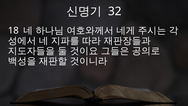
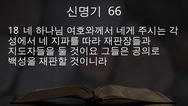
32: 32 -> 66
